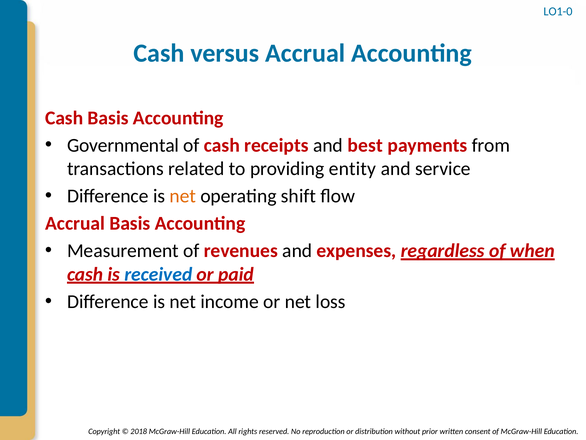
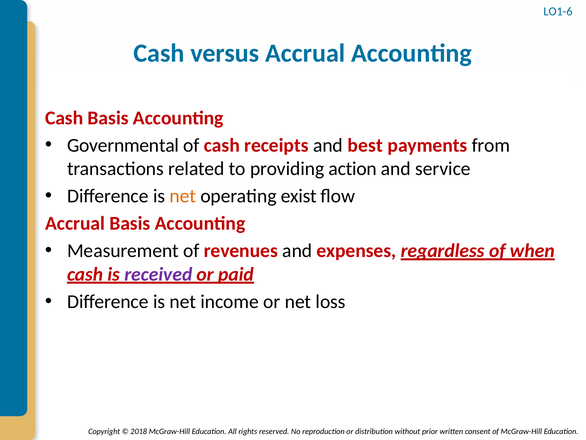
LO1-0: LO1-0 -> LO1-6
entity: entity -> action
shift: shift -> exist
received colour: blue -> purple
